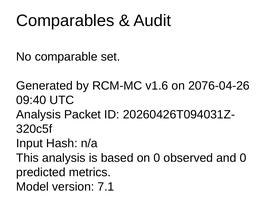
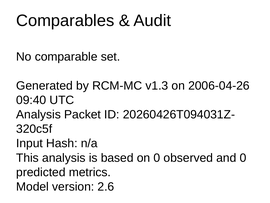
v1.6: v1.6 -> v1.3
2076-04-26: 2076-04-26 -> 2006-04-26
7.1: 7.1 -> 2.6
